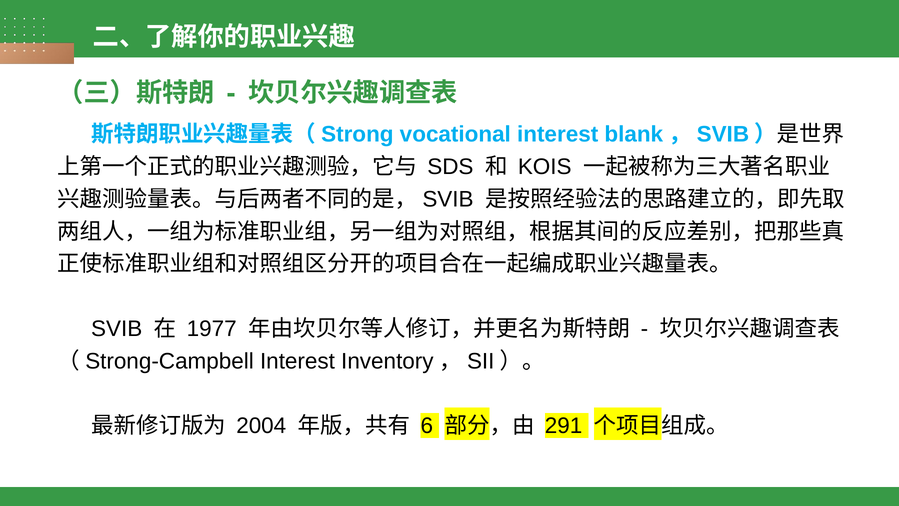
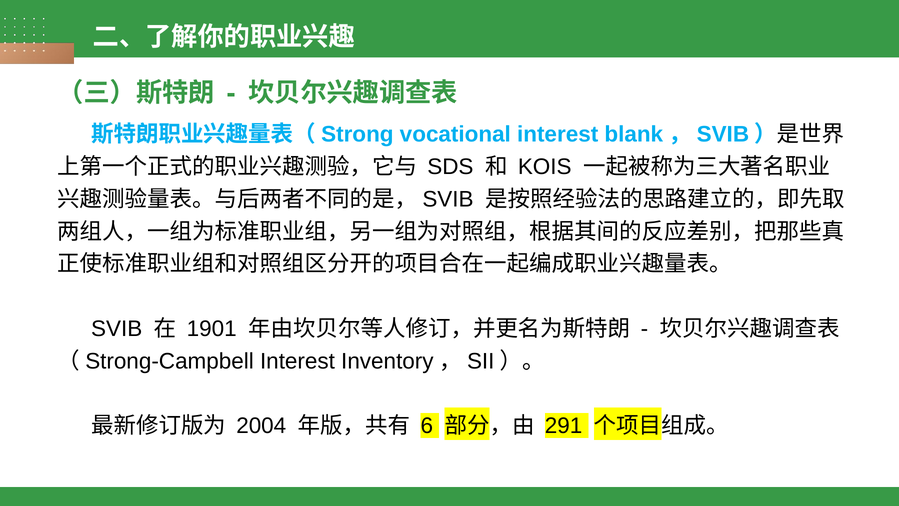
1977: 1977 -> 1901
